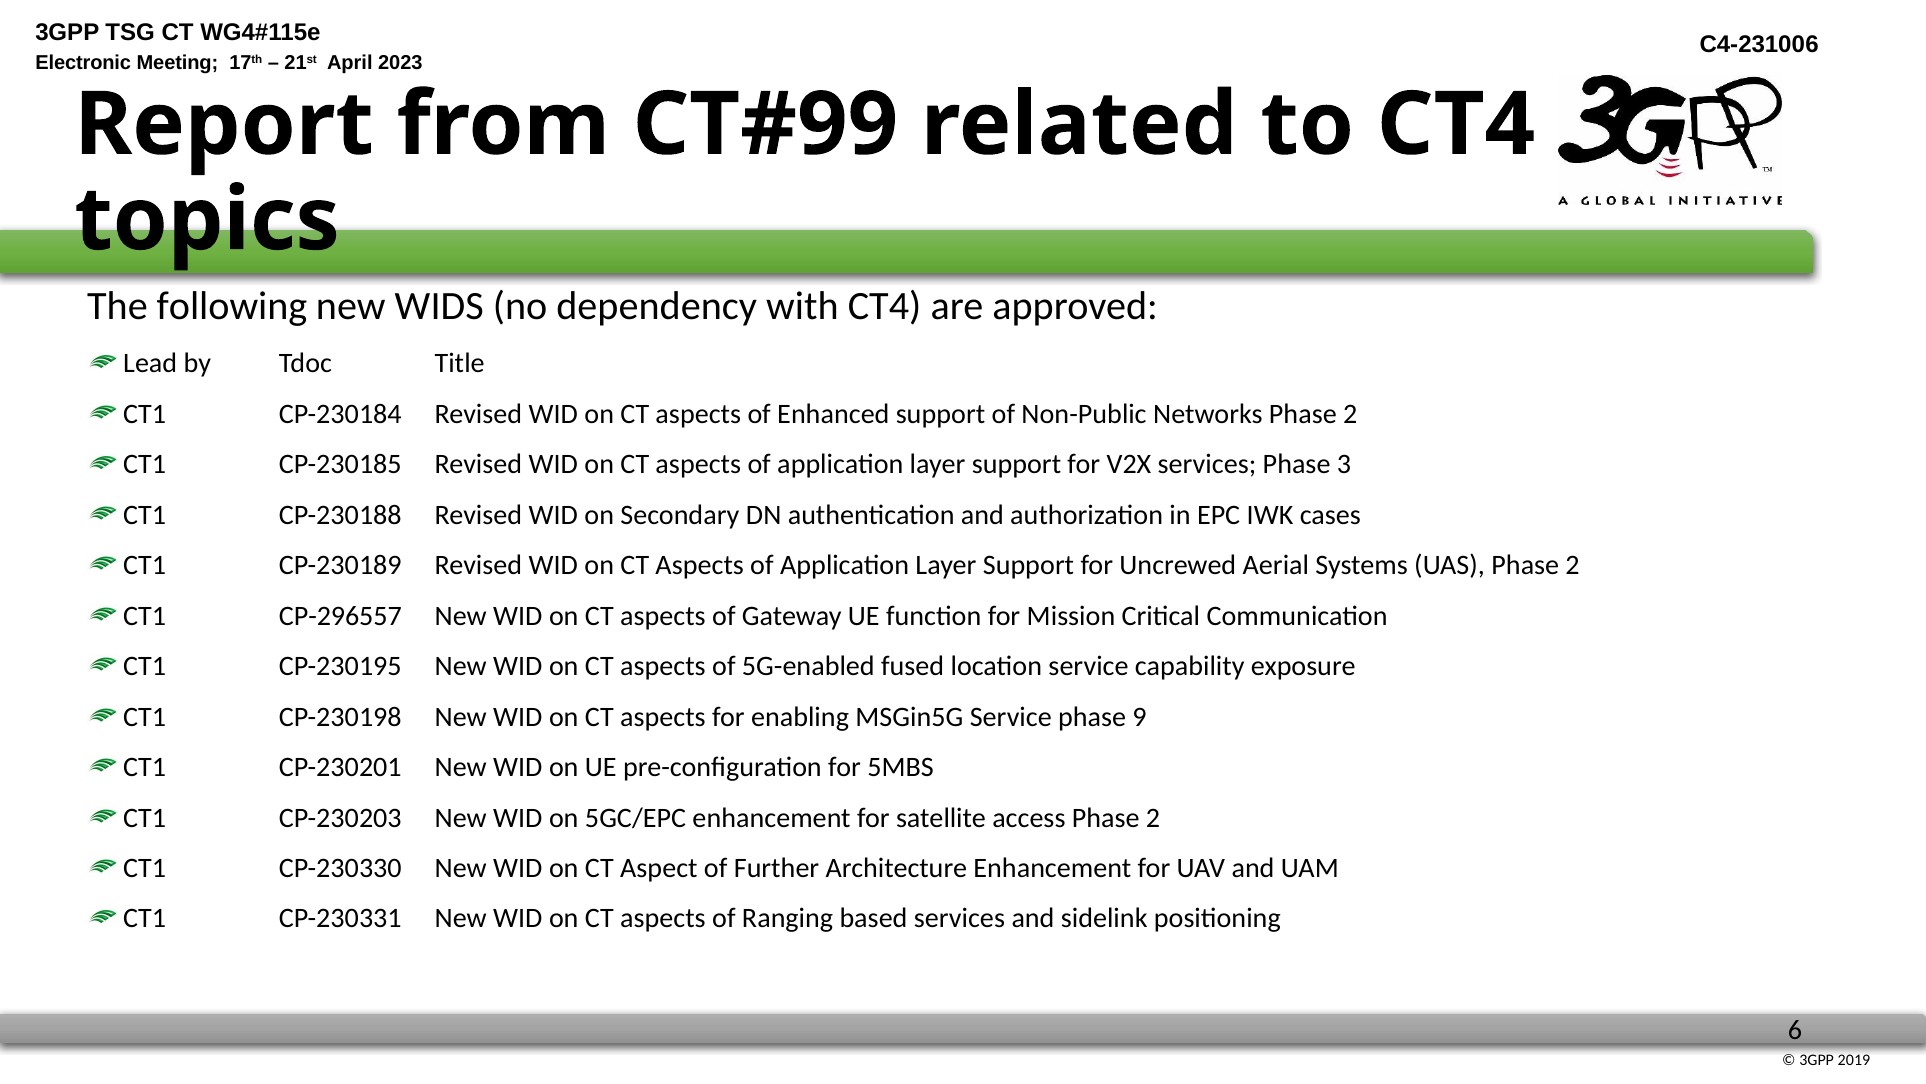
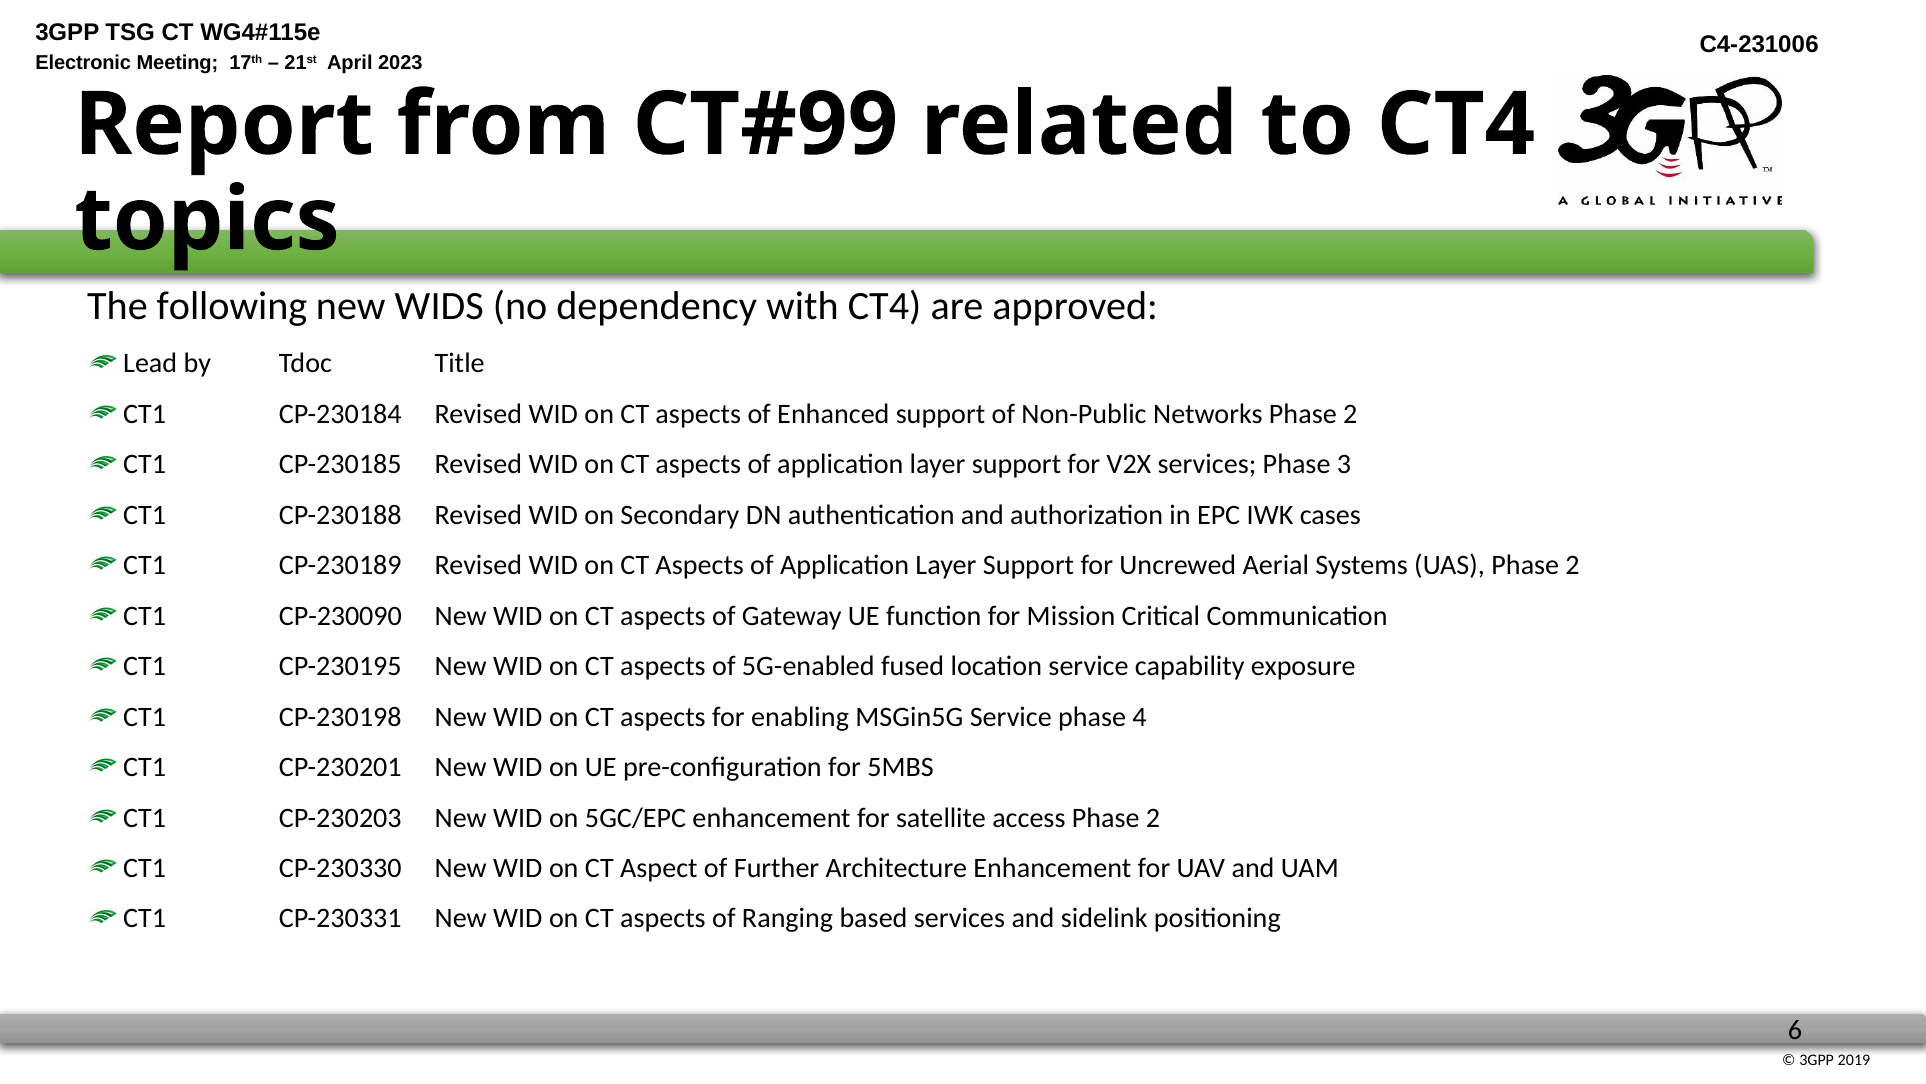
CP-296557: CP-296557 -> CP-230090
9: 9 -> 4
